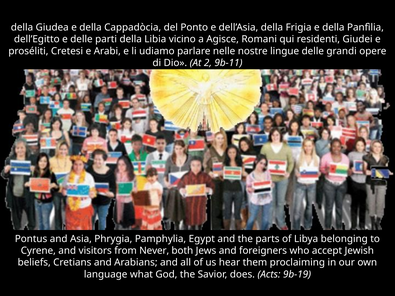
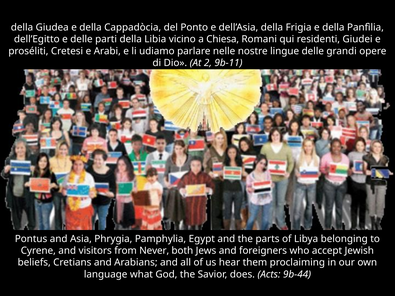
Agisce: Agisce -> Chiesa
9b-19: 9b-19 -> 9b-44
